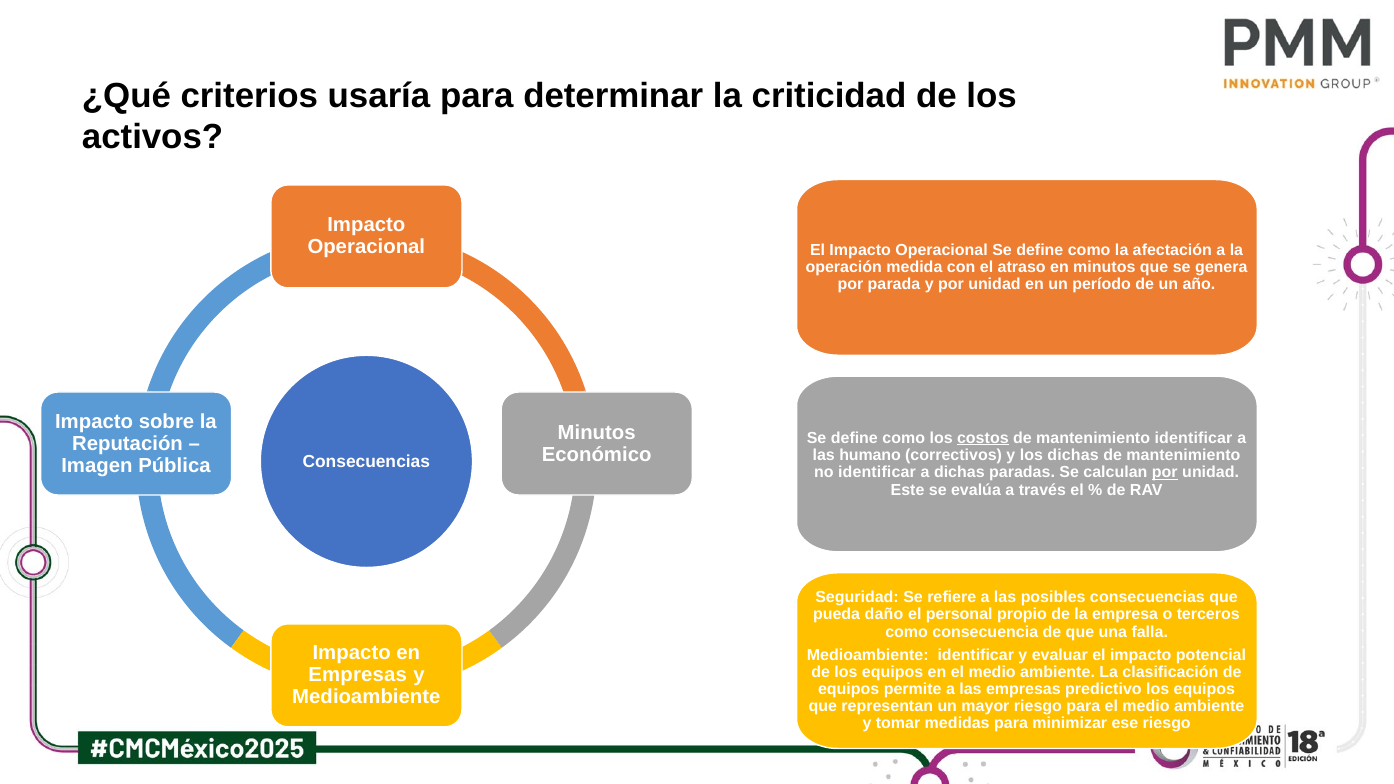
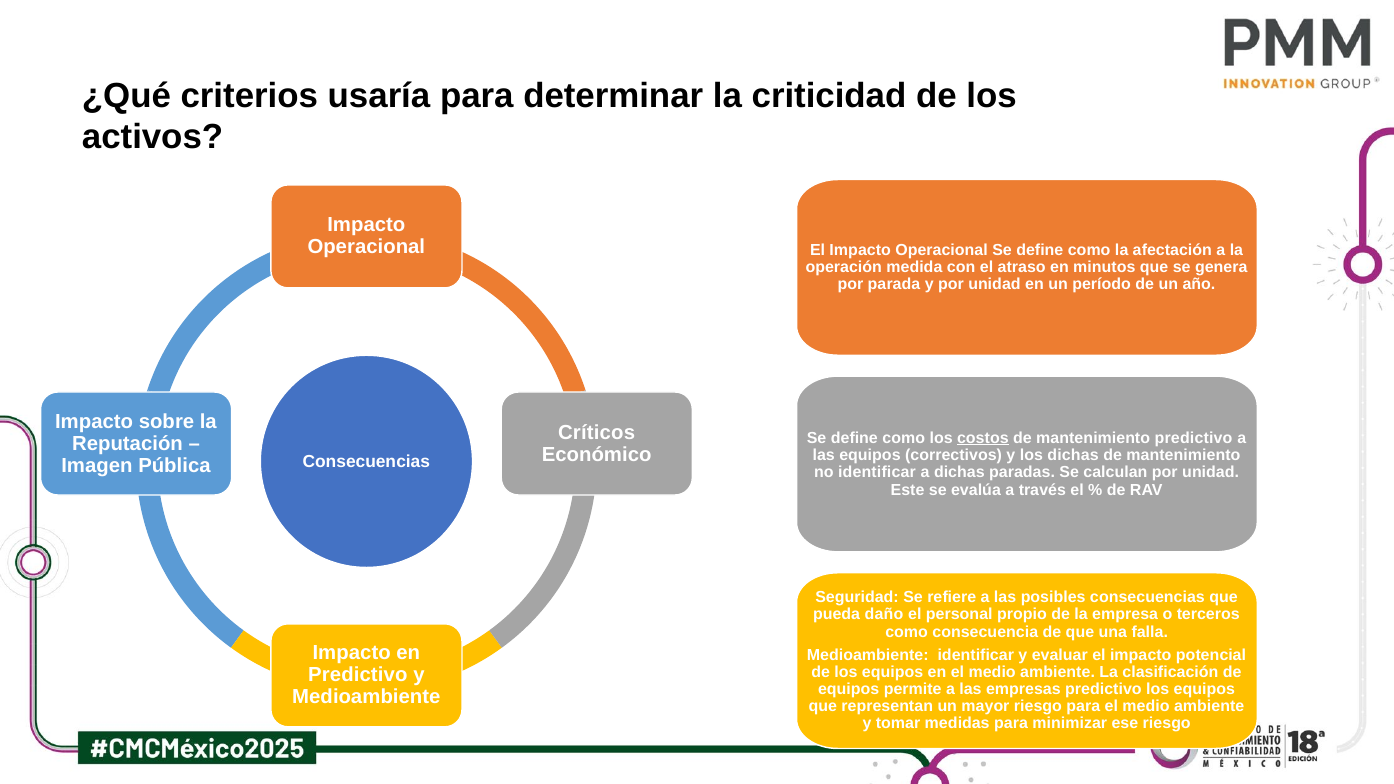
Minutos at (597, 432): Minutos -> Críticos
mantenimiento identificar: identificar -> predictivo
las humano: humano -> equipos
por at (1165, 473) underline: present -> none
Empresas at (358, 675): Empresas -> Predictivo
